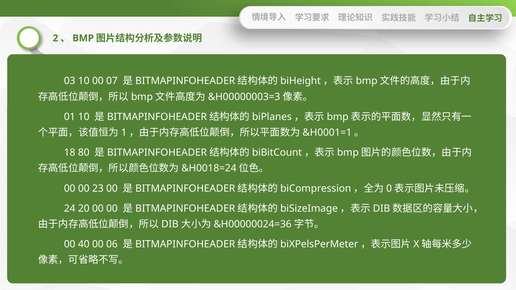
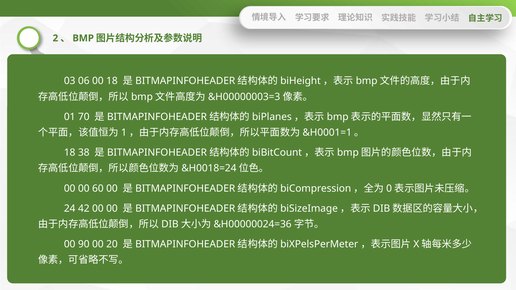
03 10: 10 -> 06
00 07: 07 -> 18
01 10: 10 -> 70
80: 80 -> 38
23: 23 -> 60
20: 20 -> 42
40: 40 -> 90
06: 06 -> 20
